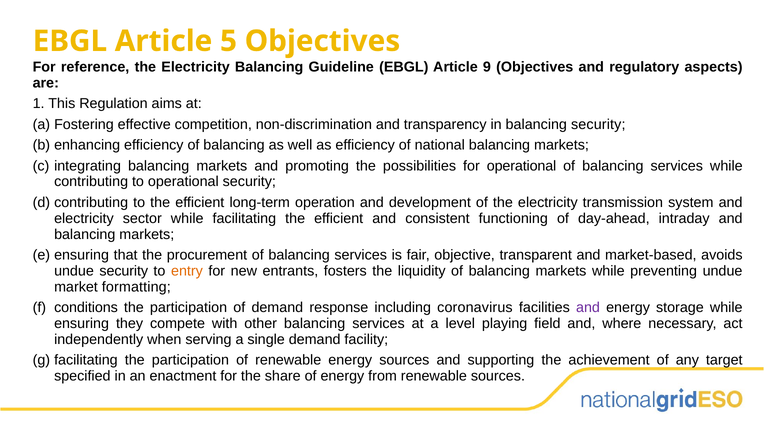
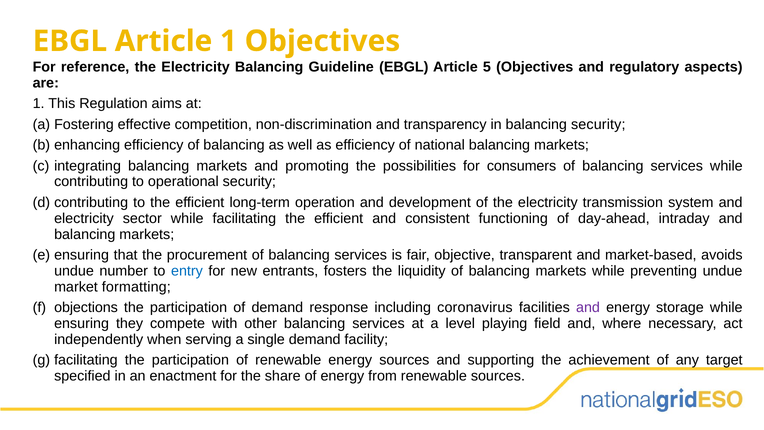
5 at (228, 41): 5 -> 1
9: 9 -> 5
for operational: operational -> consumers
undue security: security -> number
entry colour: orange -> blue
conditions: conditions -> objections
